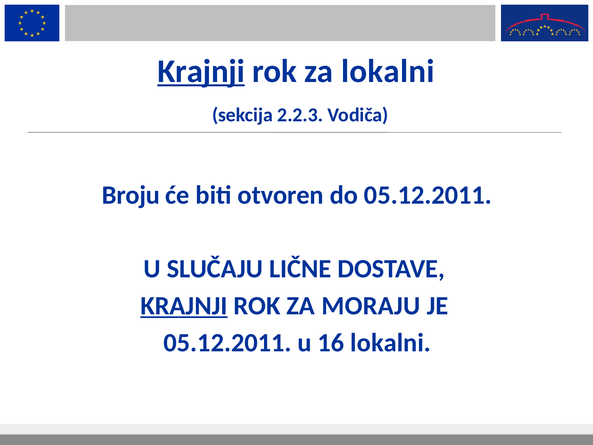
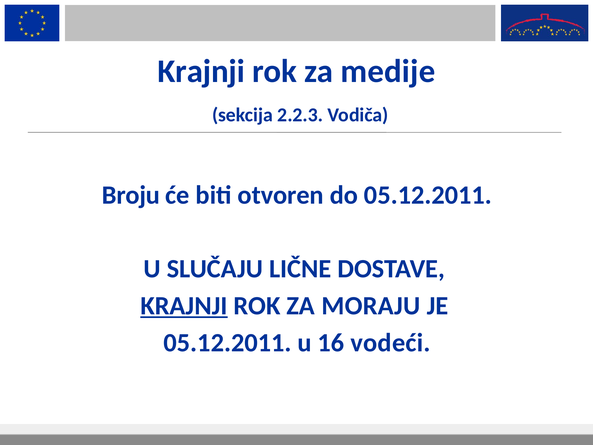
Krajnji at (201, 71) underline: present -> none
za lokalni: lokalni -> medije
16 lokalni: lokalni -> vodeći
